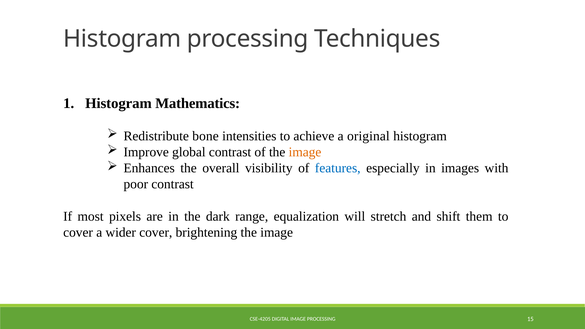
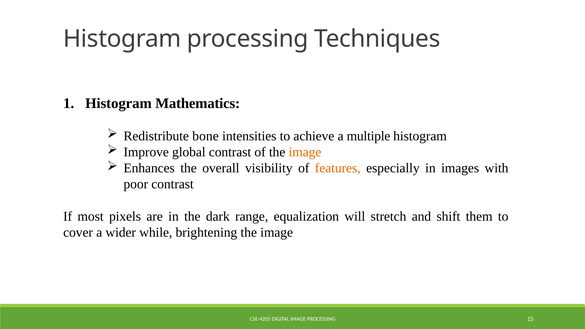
original: original -> multiple
features colour: blue -> orange
wider cover: cover -> while
